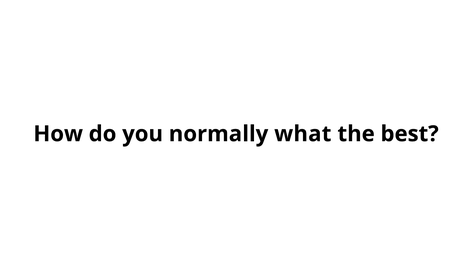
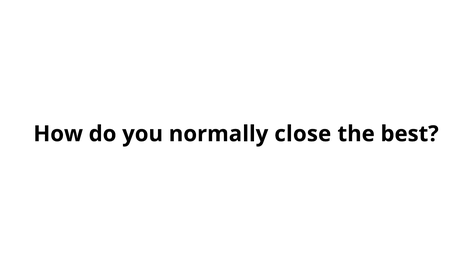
what: what -> close
